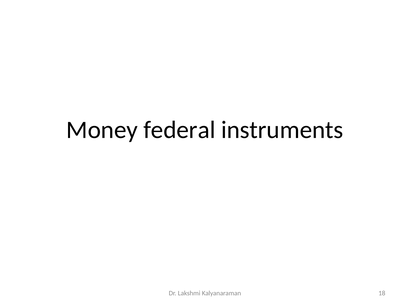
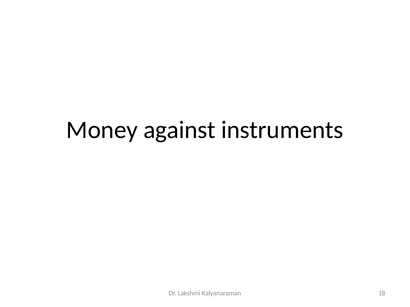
federal: federal -> against
